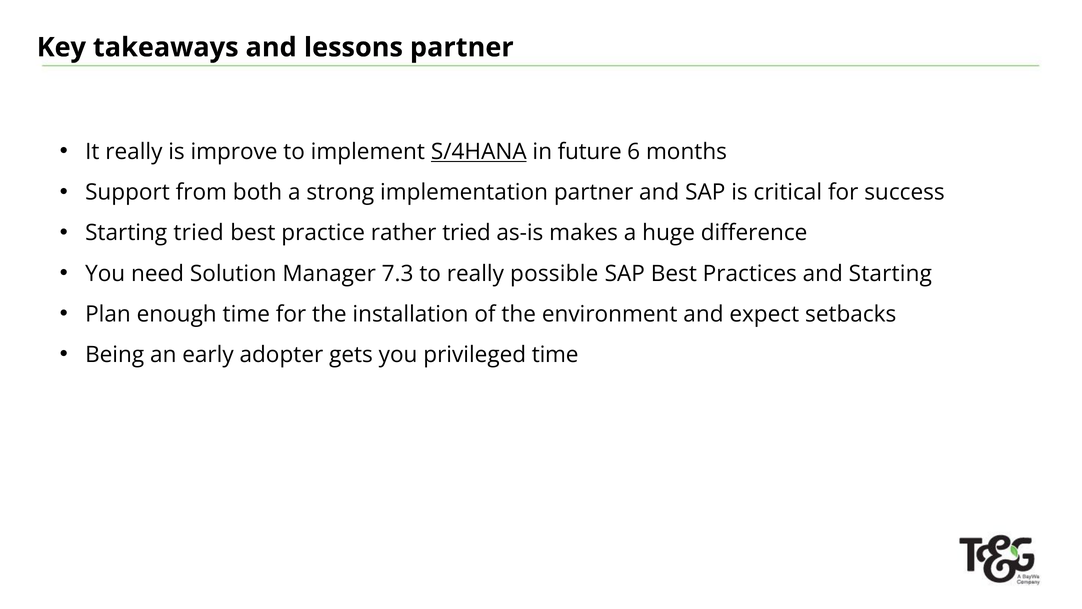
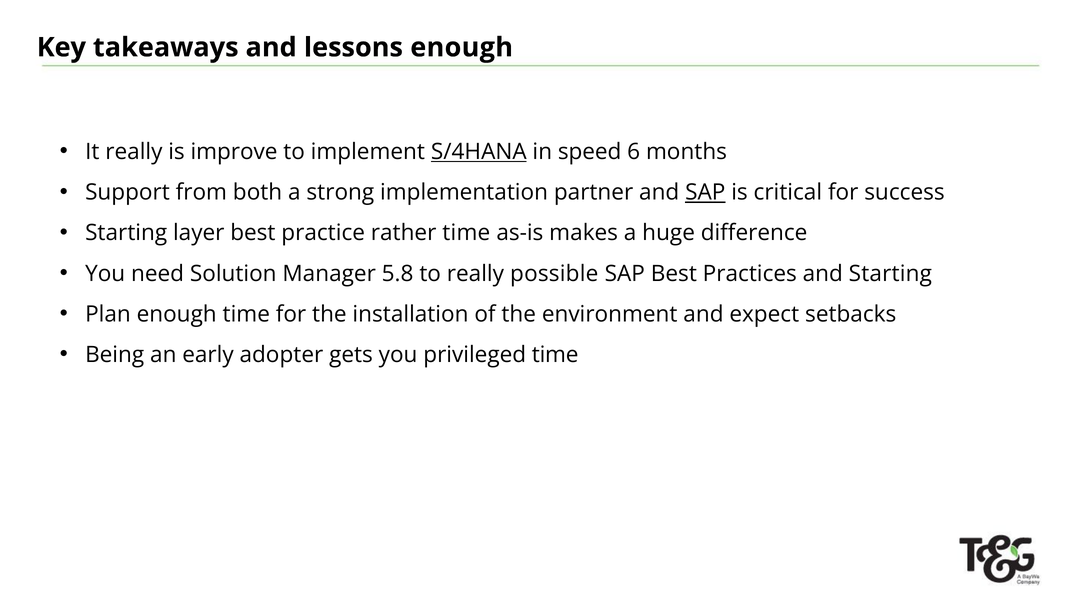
lessons partner: partner -> enough
future: future -> speed
SAP at (705, 192) underline: none -> present
Starting tried: tried -> layer
rather tried: tried -> time
7.3: 7.3 -> 5.8
